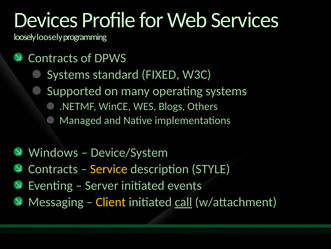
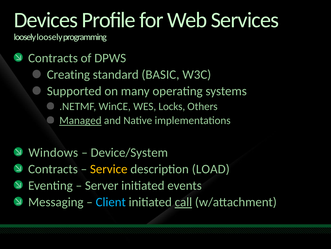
Systems at (68, 74): Systems -> Creating
FIXED: FIXED -> BASIC
Blogs: Blogs -> Locks
Managed underline: none -> present
STYLE: STYLE -> LOAD
Client colour: yellow -> light blue
